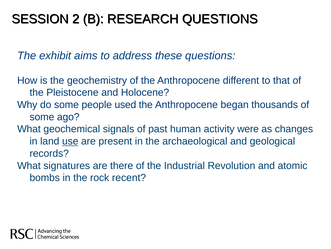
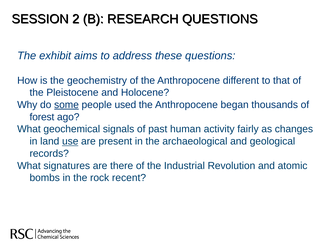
some at (66, 104) underline: none -> present
some at (42, 117): some -> forest
were: were -> fairly
